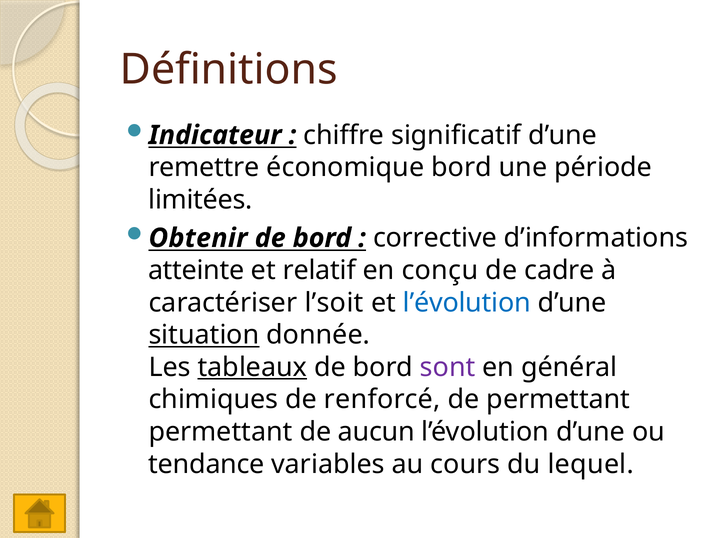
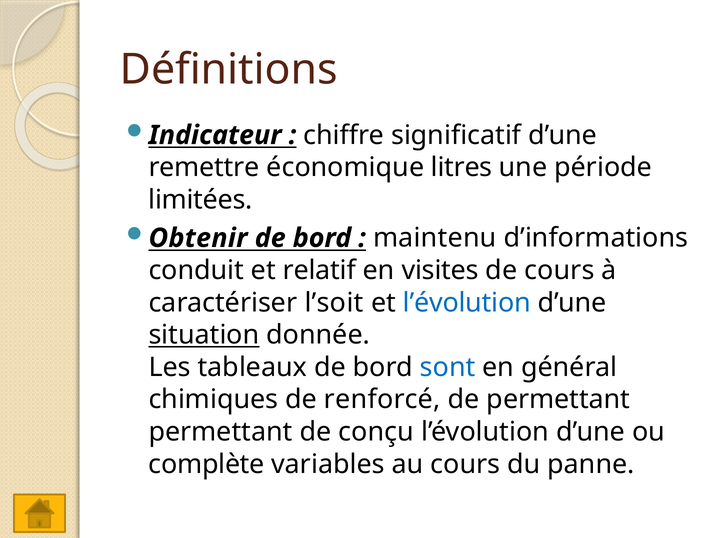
économique bord: bord -> litres
corrective: corrective -> maintenu
atteinte: atteinte -> conduit
conçu: conçu -> visites
de cadre: cadre -> cours
tableaux underline: present -> none
sont colour: purple -> blue
aucun: aucun -> conçu
tendance: tendance -> complète
lequel: lequel -> panne
